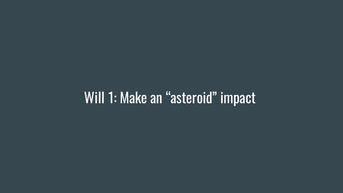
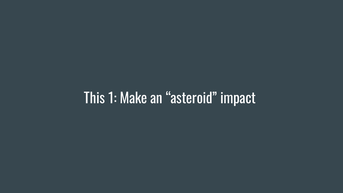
Will: Will -> This
